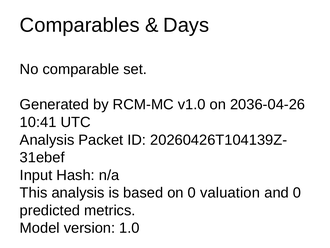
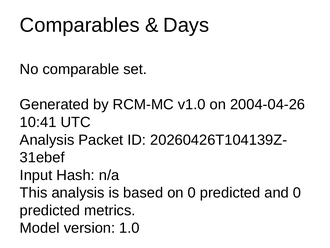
2036-04-26: 2036-04-26 -> 2004-04-26
on 0 valuation: valuation -> predicted
